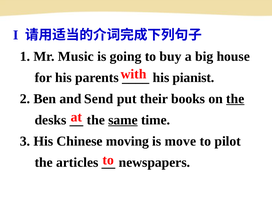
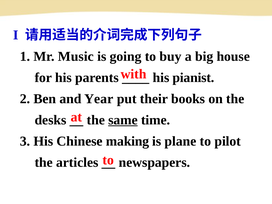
Send: Send -> Year
the at (235, 99) underline: present -> none
moving: moving -> making
move: move -> plane
